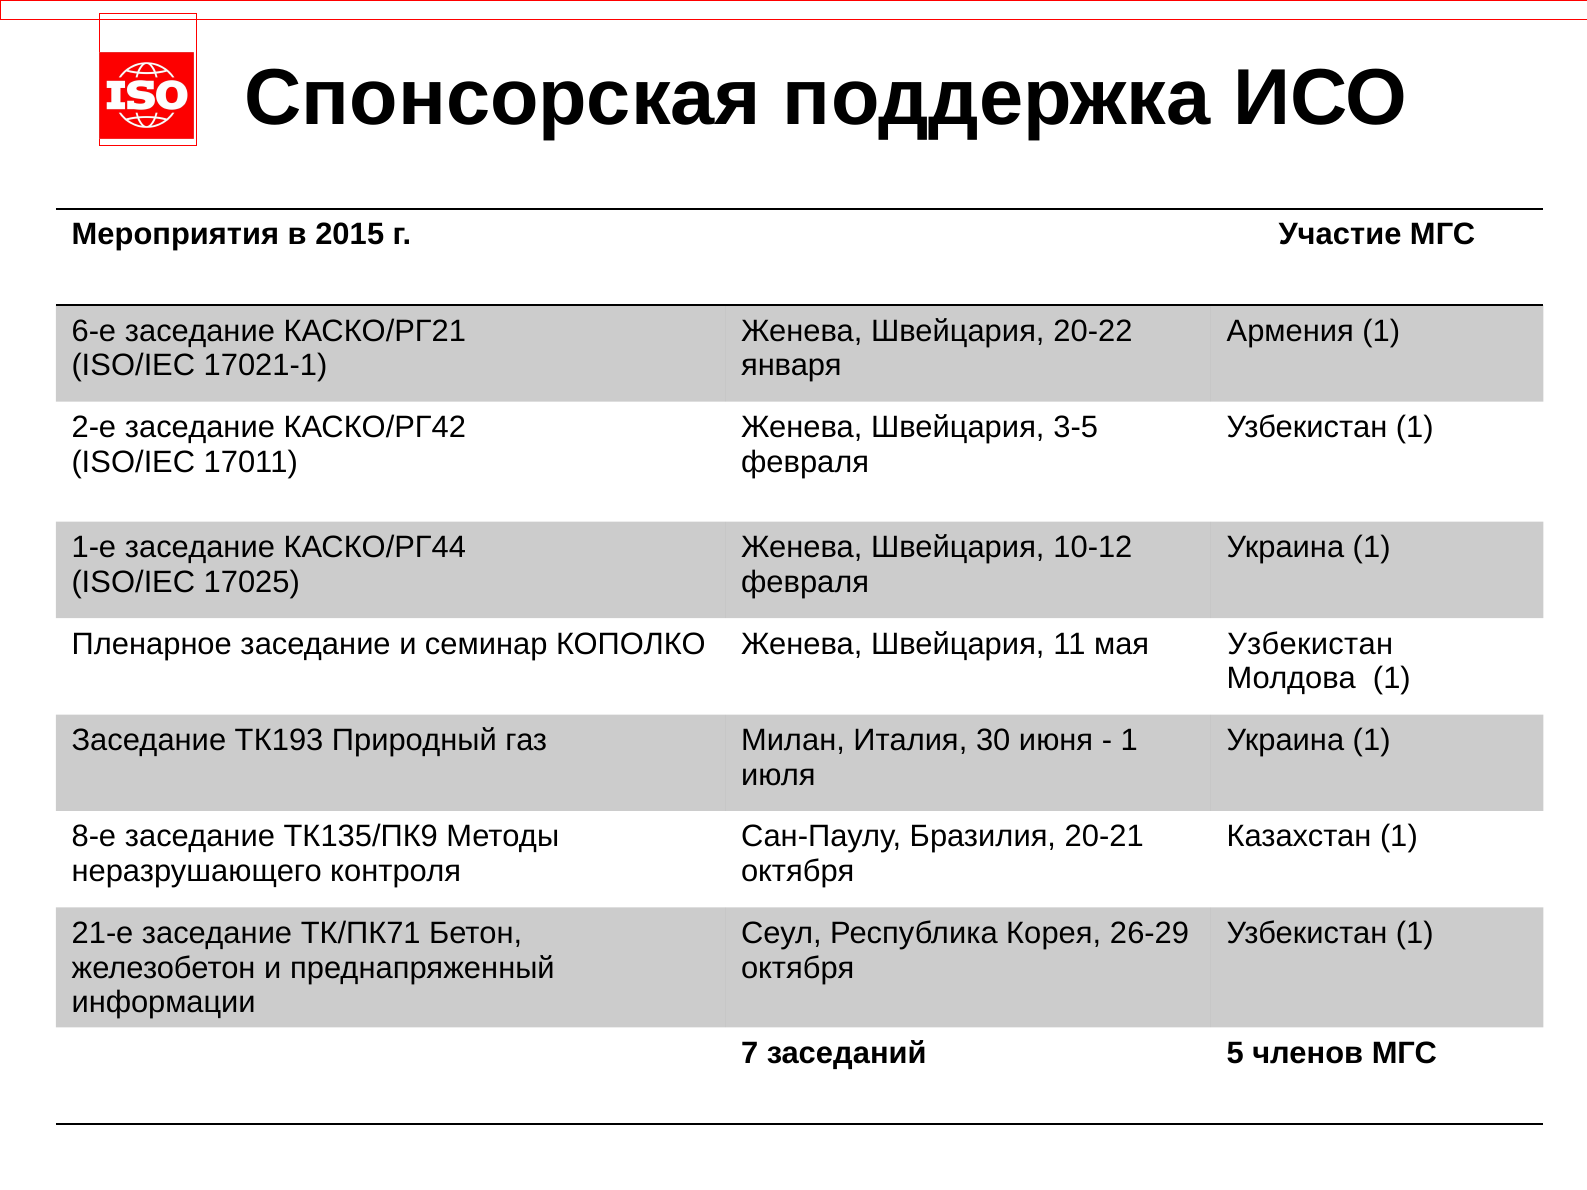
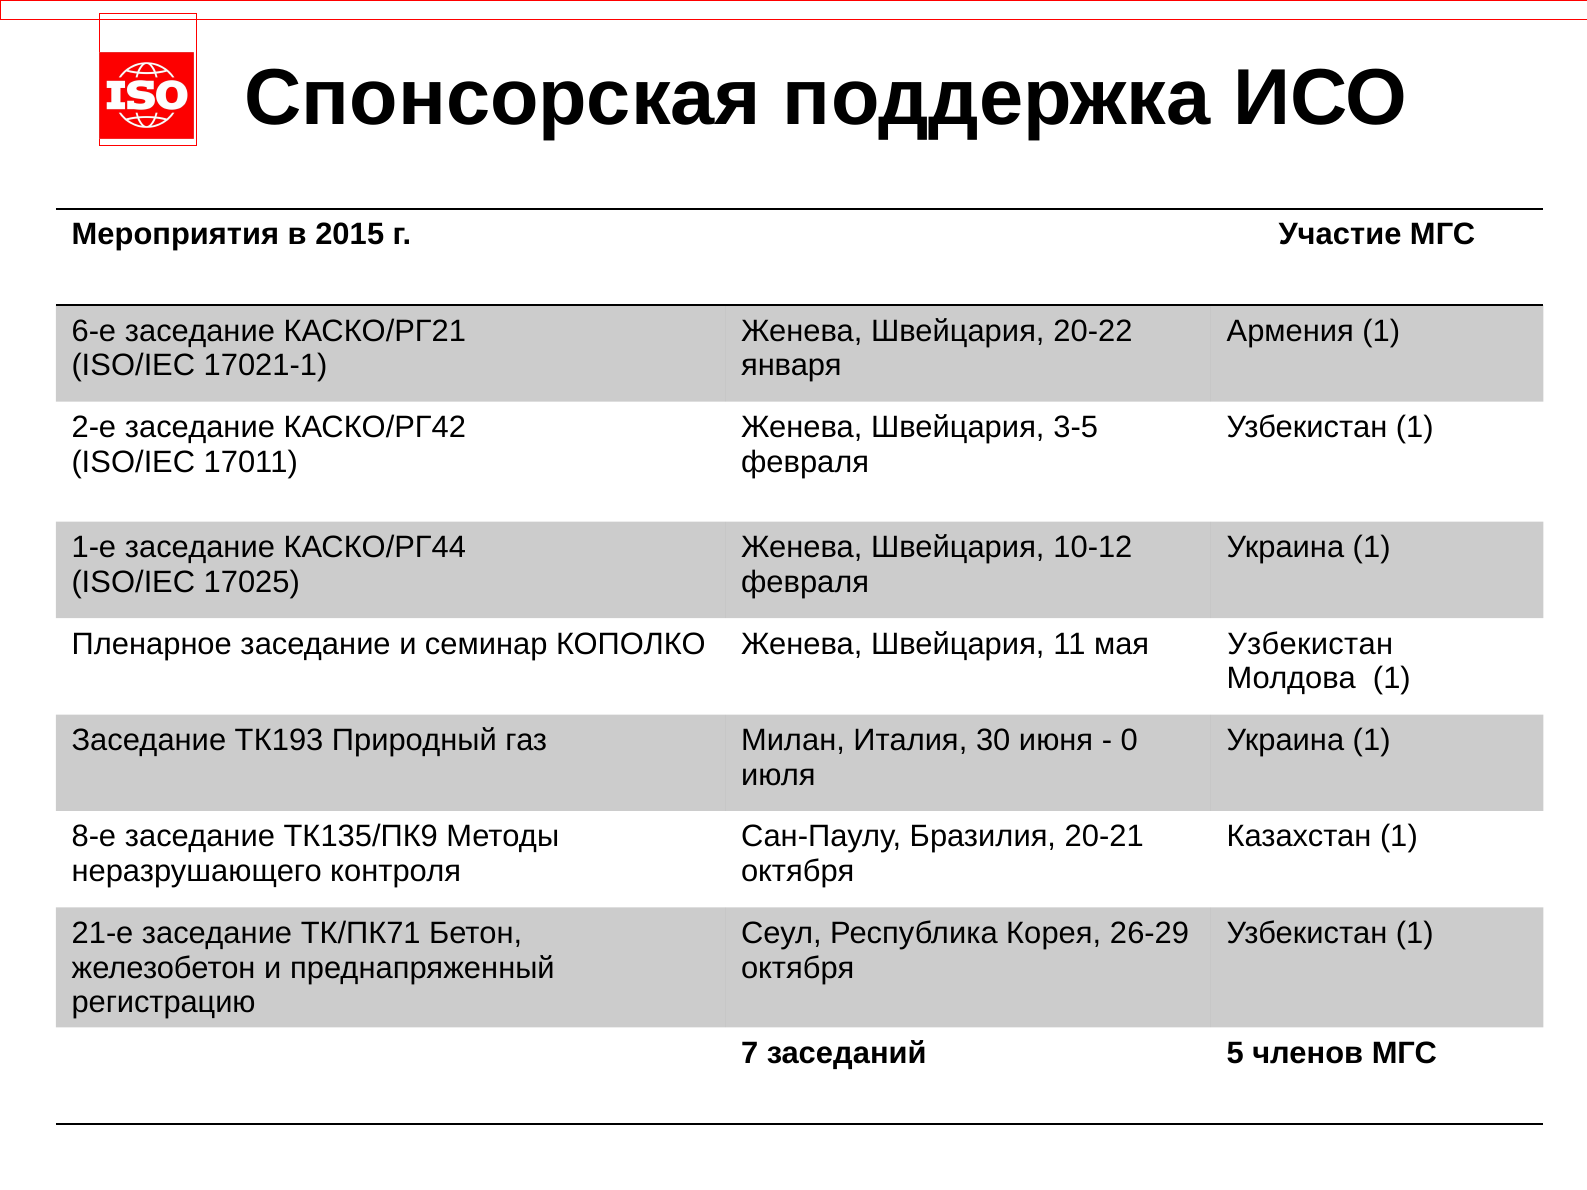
1 at (1129, 740): 1 -> 0
информации: информации -> регистрацию
